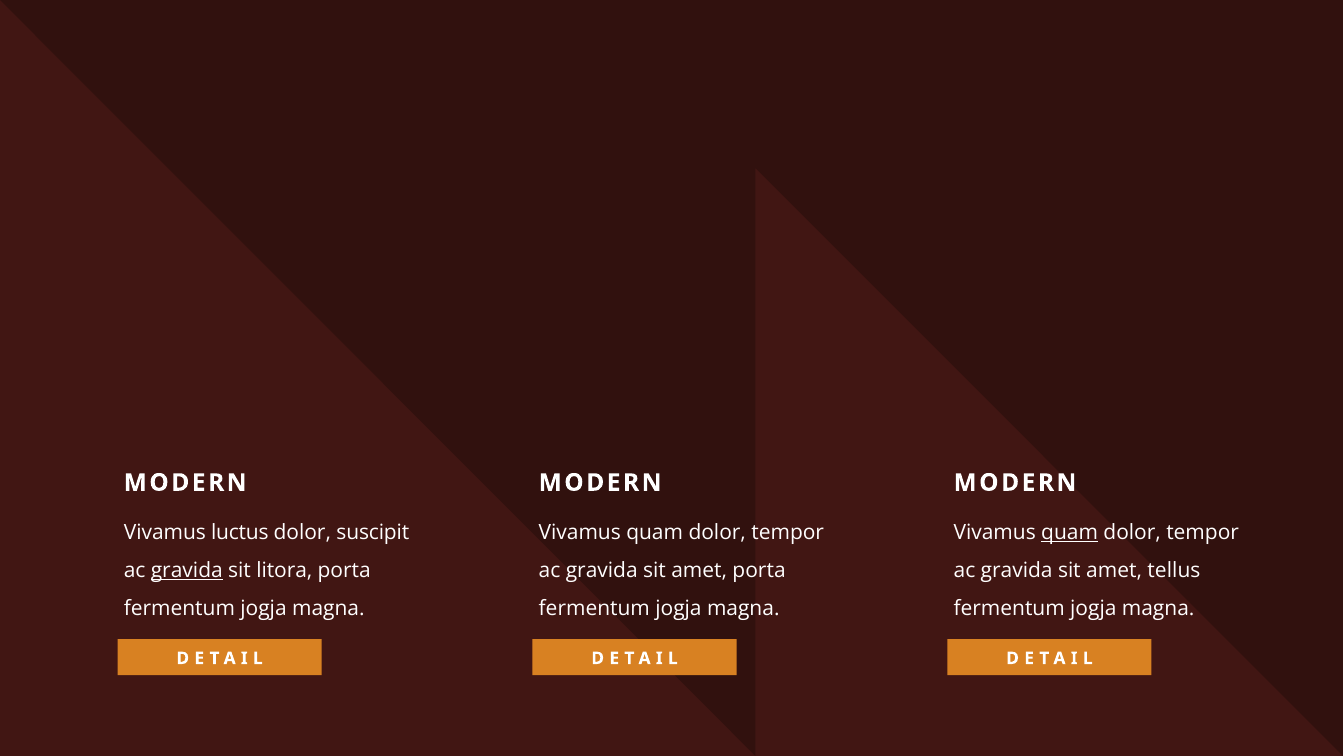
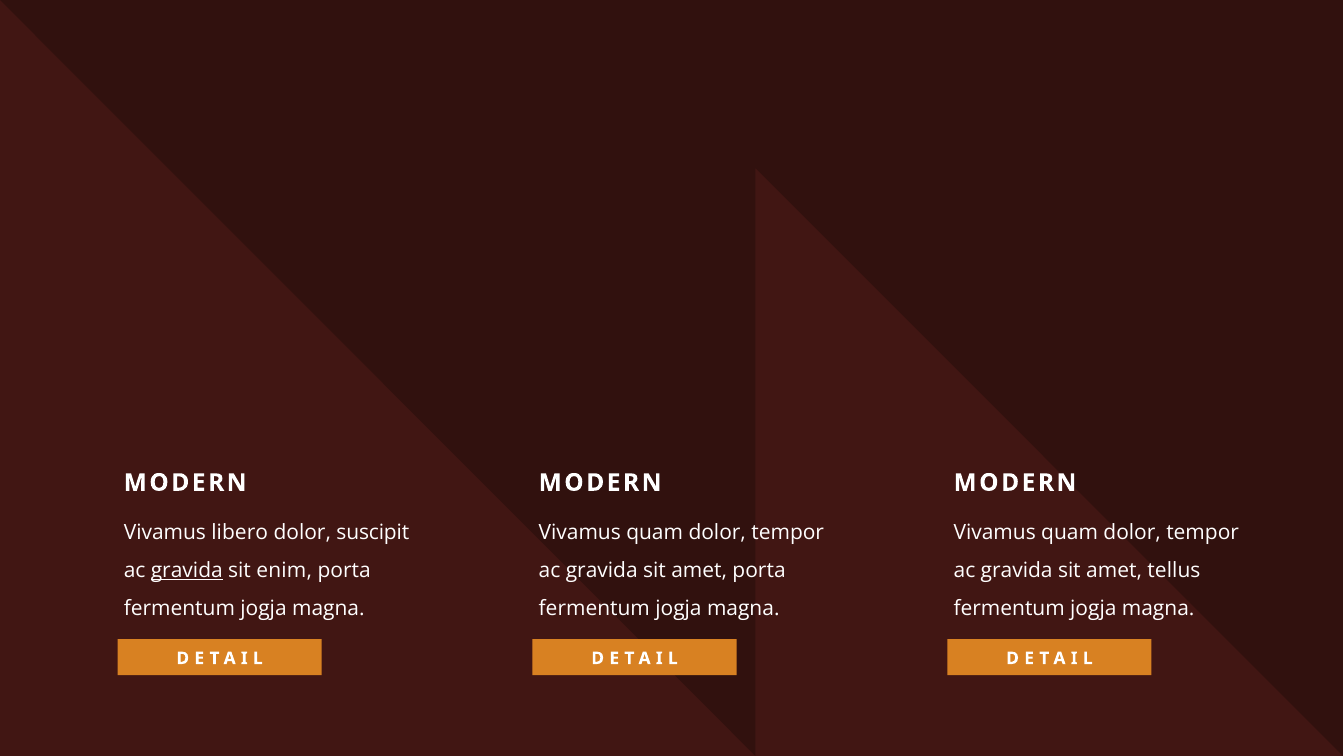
luctus: luctus -> libero
quam at (1070, 532) underline: present -> none
litora: litora -> enim
